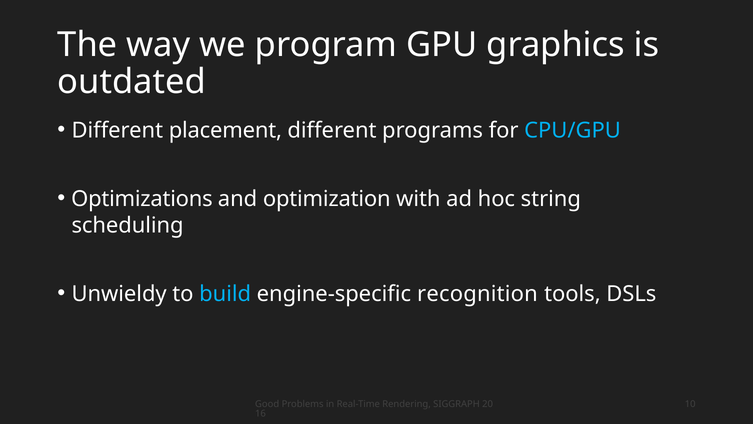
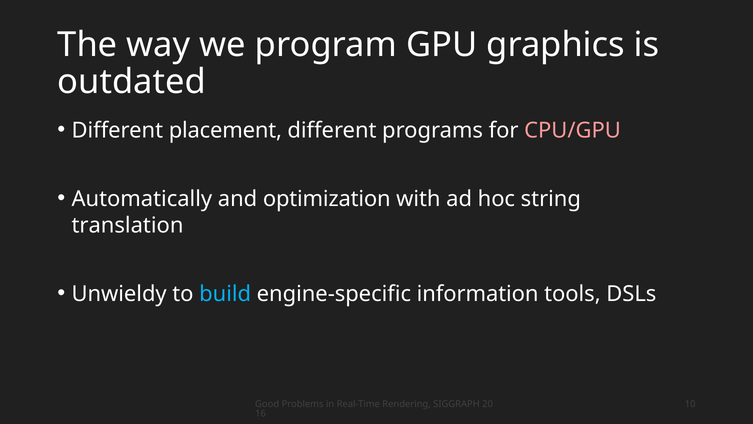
CPU/GPU colour: light blue -> pink
Optimizations: Optimizations -> Automatically
scheduling: scheduling -> translation
recognition: recognition -> information
